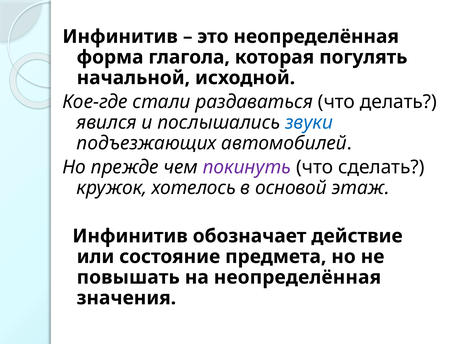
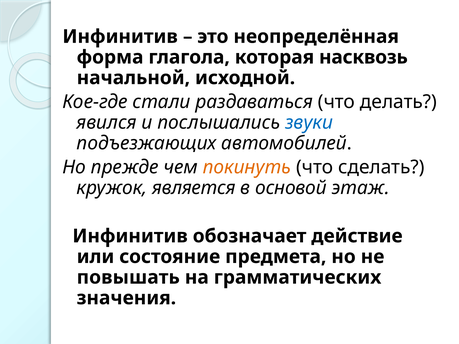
погулять: погулять -> насквозь
покинуть colour: purple -> orange
хотелось: хотелось -> является
на неопределённая: неопределённая -> грамматических
